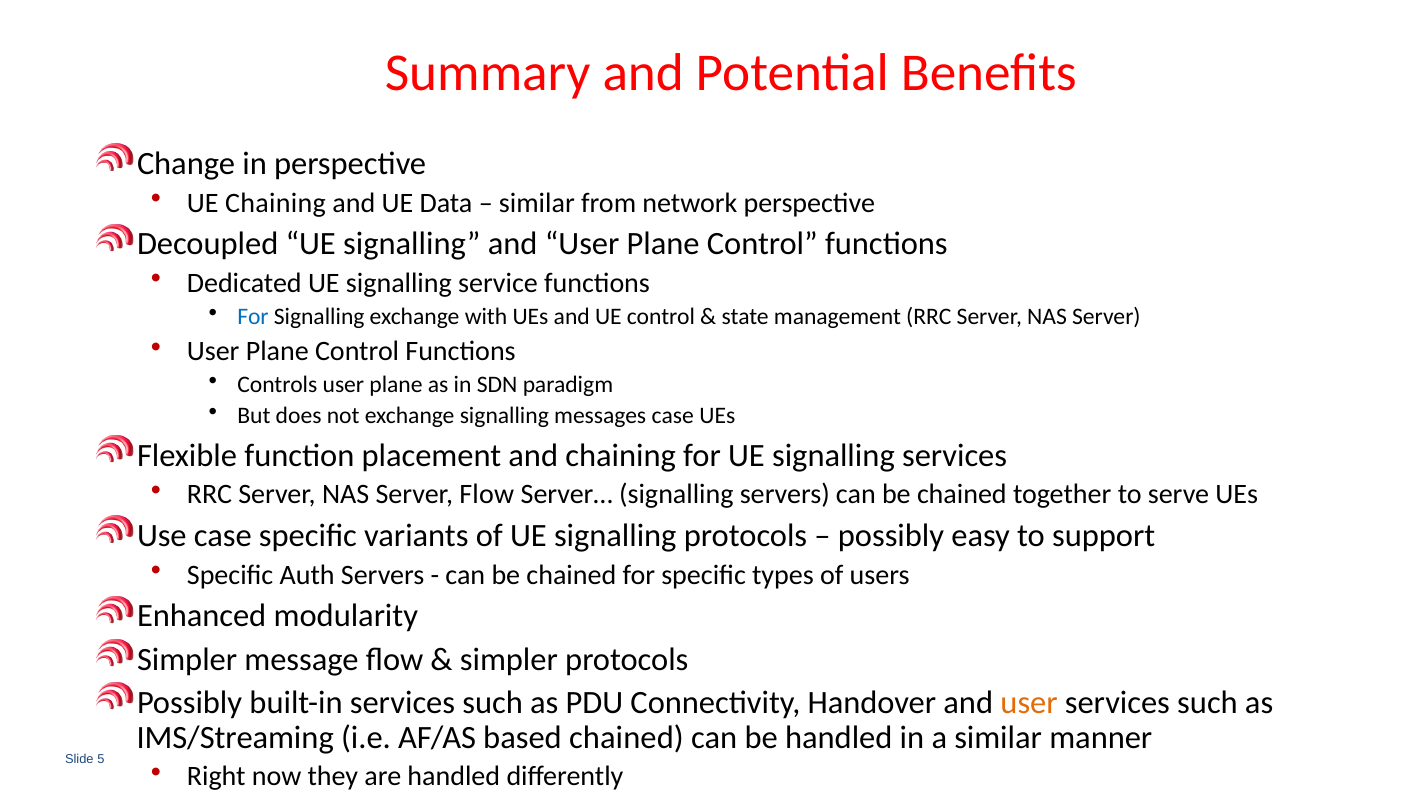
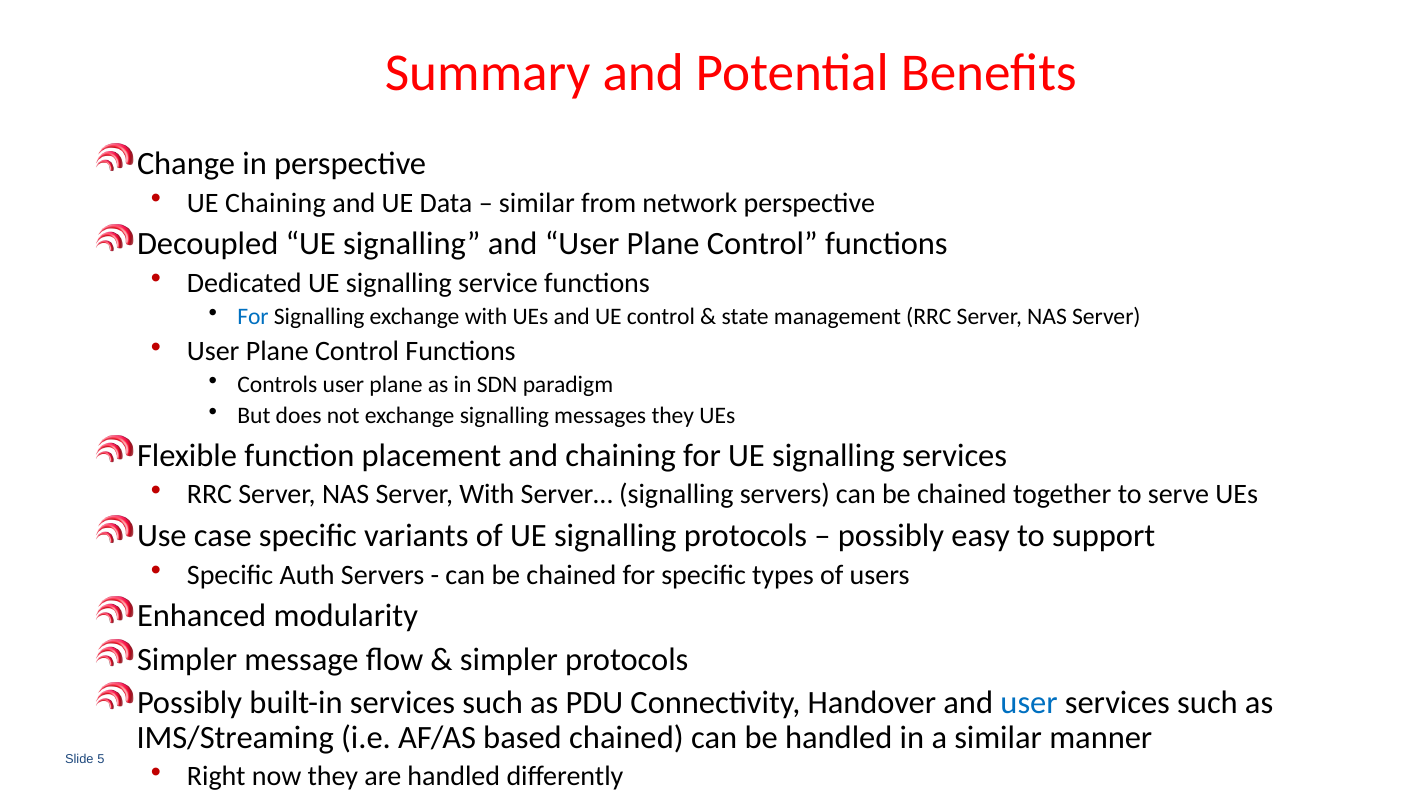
messages case: case -> they
Server Flow: Flow -> With
user at (1029, 703) colour: orange -> blue
